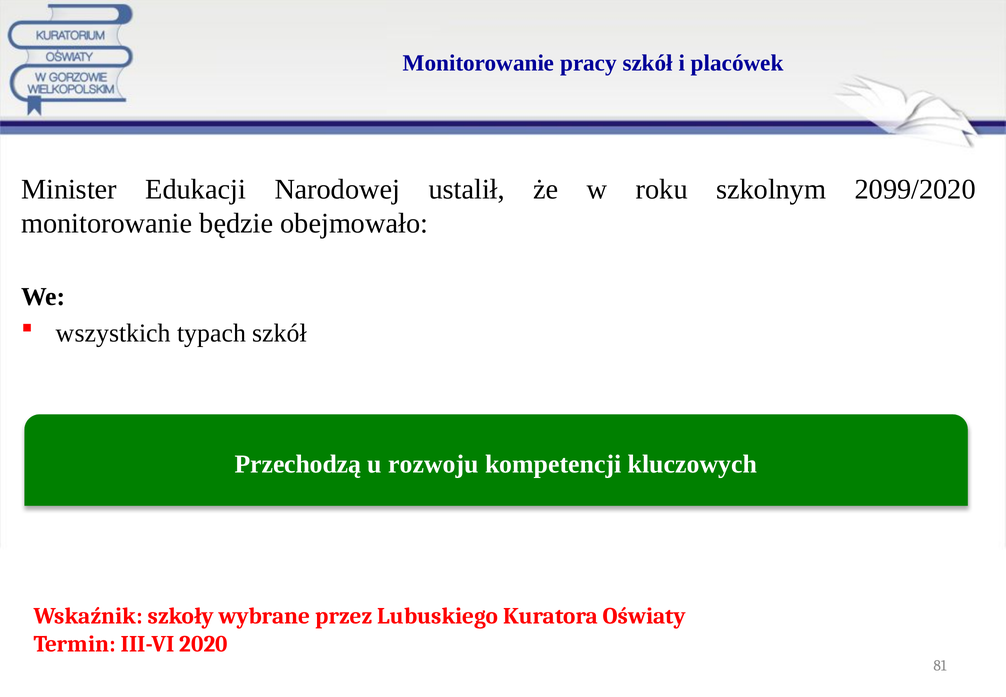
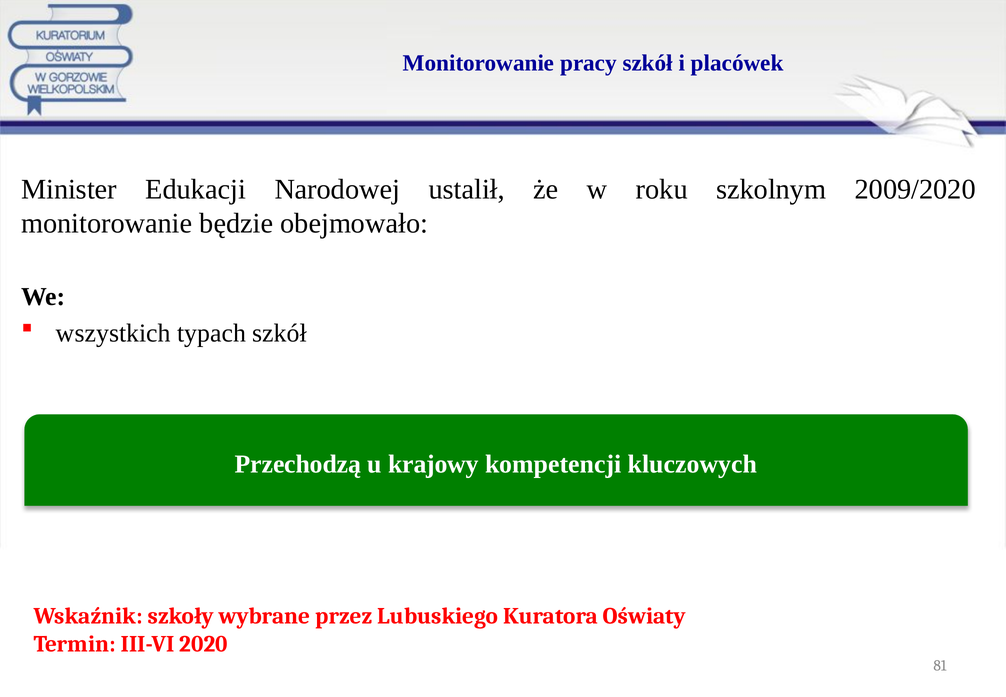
2099/2020: 2099/2020 -> 2009/2020
rozwoju: rozwoju -> krajowy
